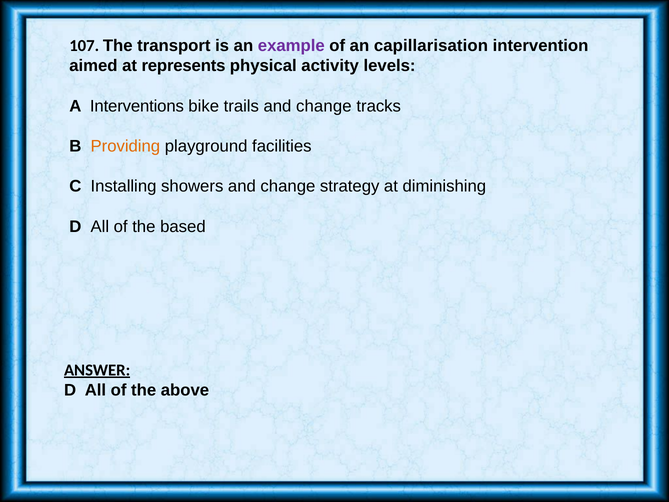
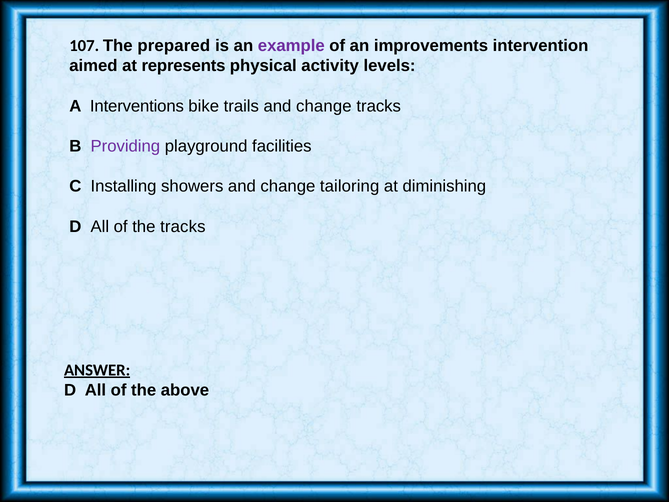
transport: transport -> prepared
capillarisation: capillarisation -> improvements
Providing colour: orange -> purple
strategy: strategy -> tailoring
the based: based -> tracks
